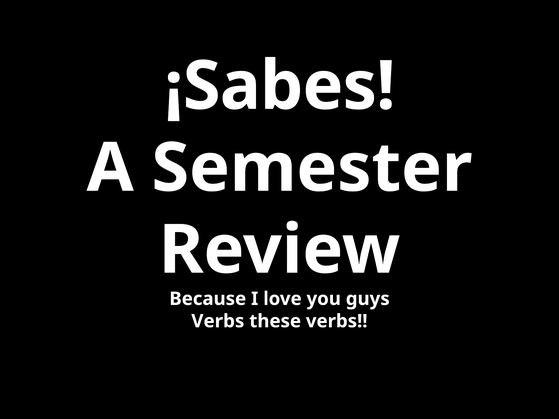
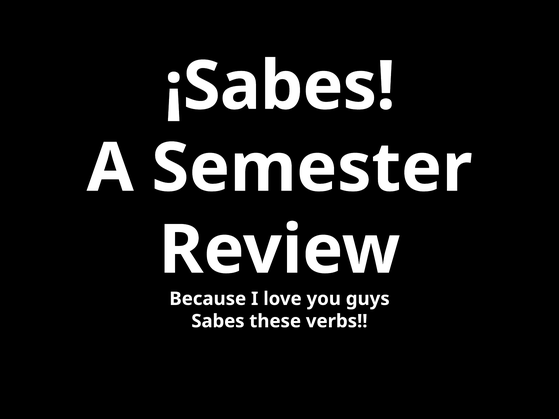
Verbs at (218, 321): Verbs -> Sabes
